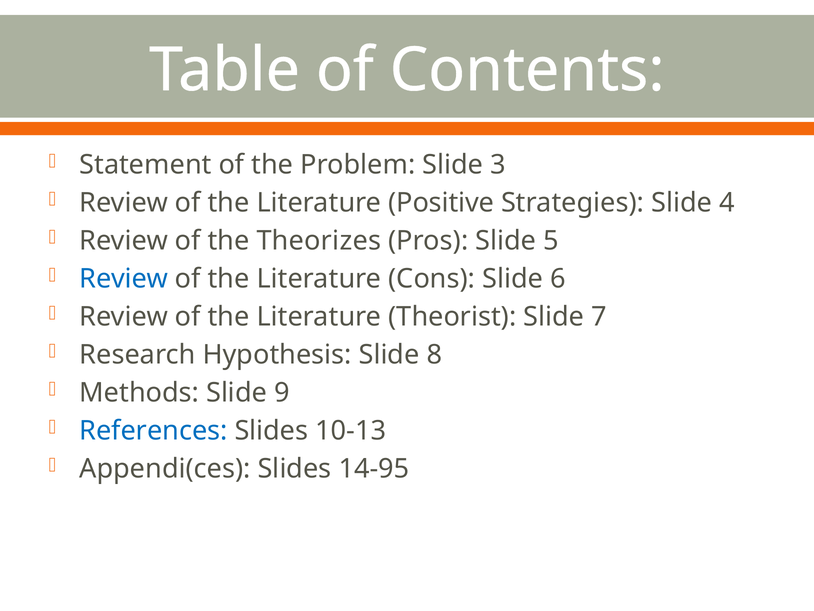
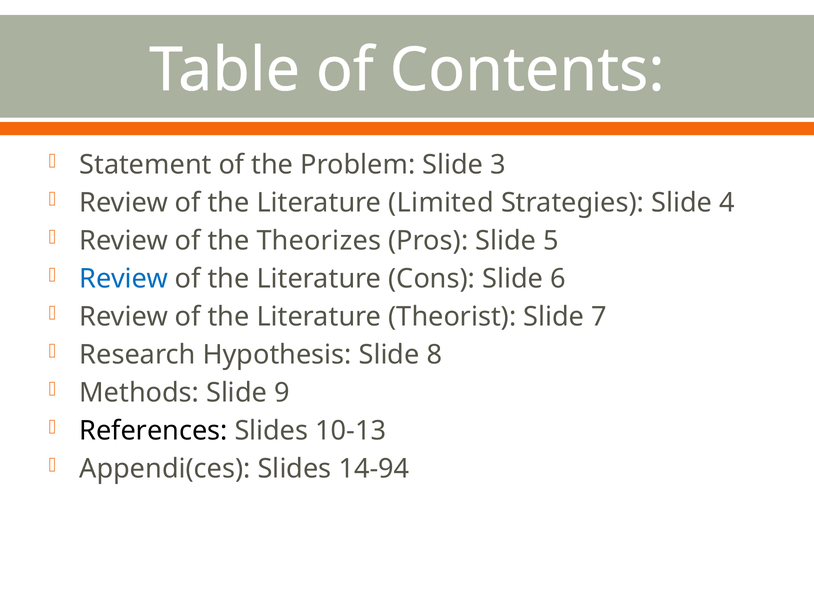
Positive: Positive -> Limited
References colour: blue -> black
14-95: 14-95 -> 14-94
